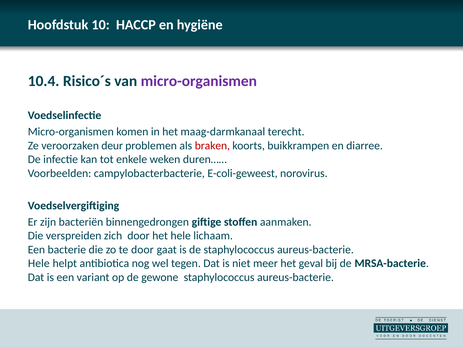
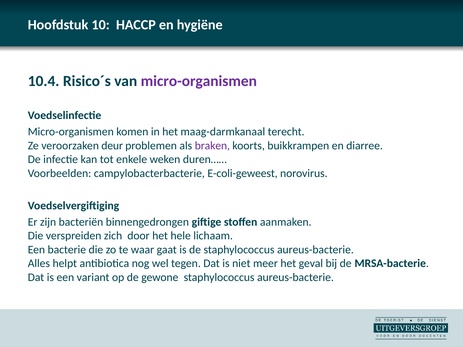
braken colour: red -> purple
te door: door -> waar
Hele at (39, 264): Hele -> Alles
